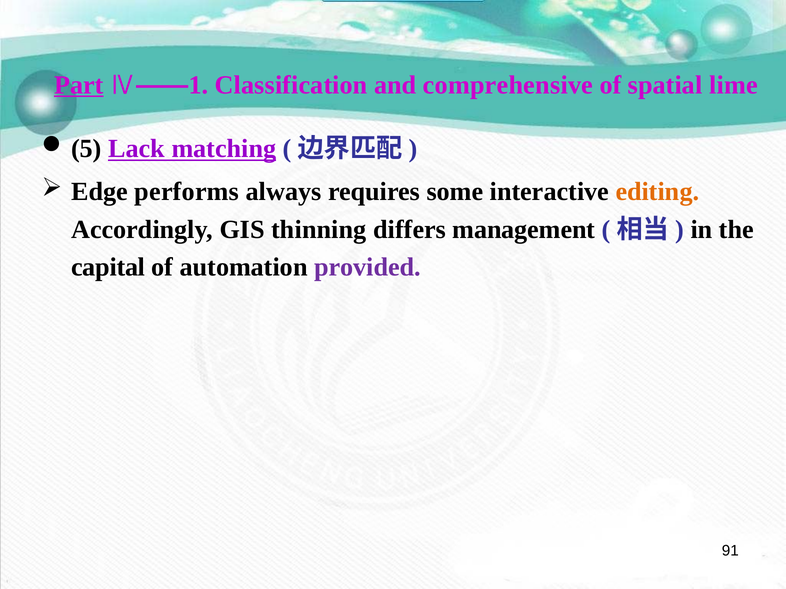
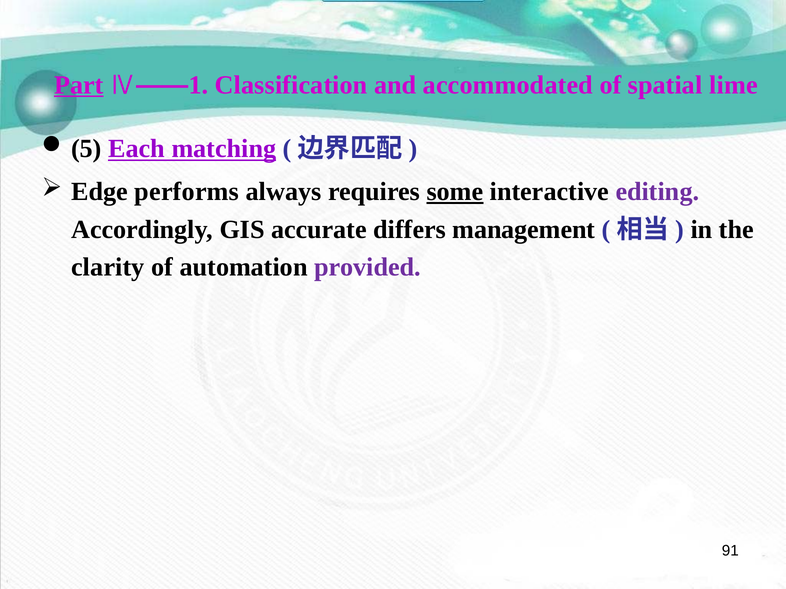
comprehensive: comprehensive -> accommodated
Lack: Lack -> Each
some underline: none -> present
editing colour: orange -> purple
thinning: thinning -> accurate
capital: capital -> clarity
